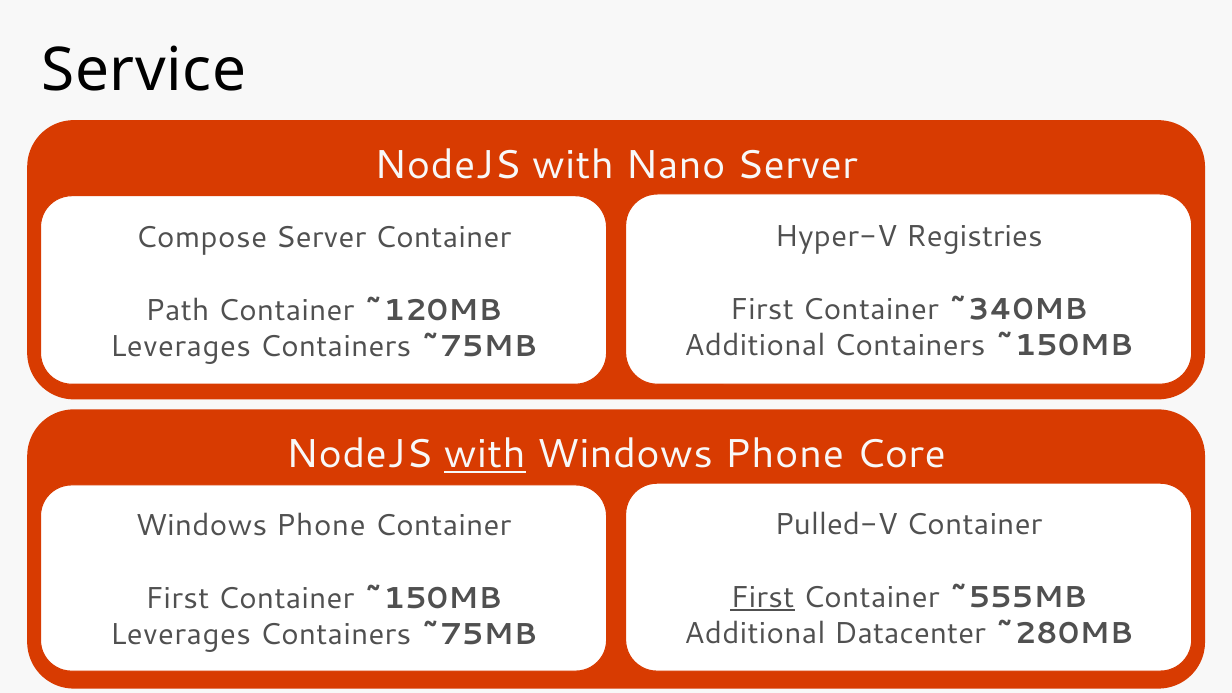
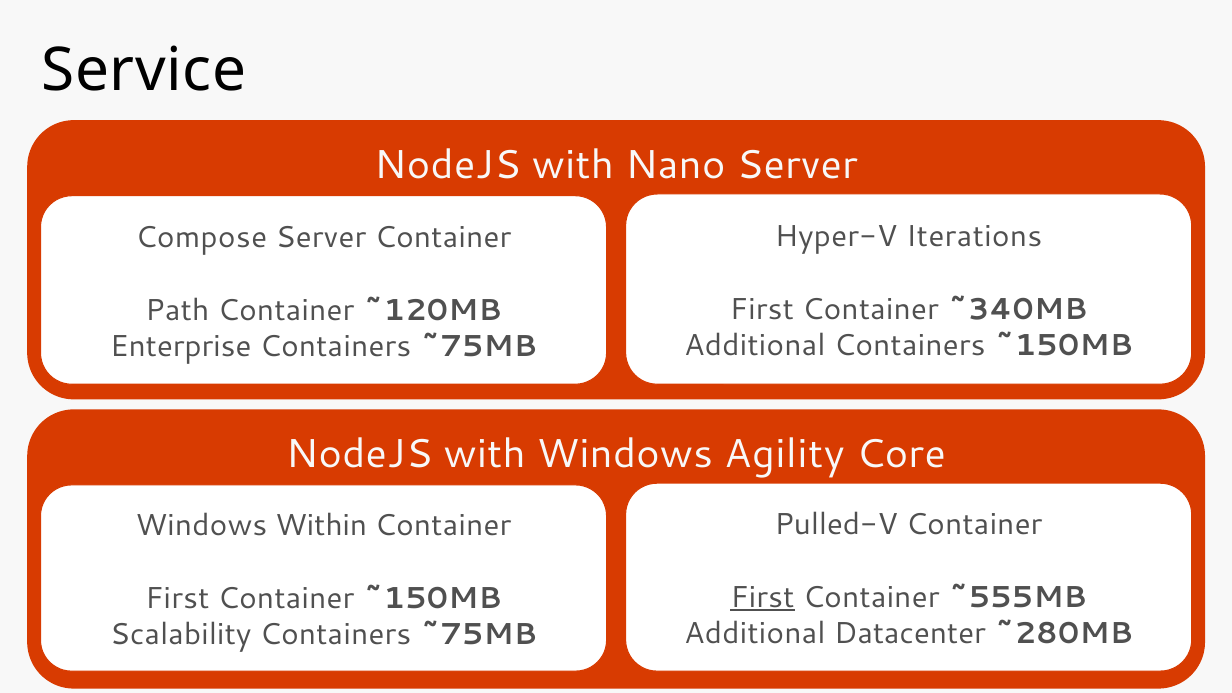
Registries: Registries -> Iterations
Leverages at (181, 346): Leverages -> Enterprise
with at (485, 455) underline: present -> none
Phone at (784, 455): Phone -> Agility
Phone at (321, 526): Phone -> Within
Leverages at (181, 634): Leverages -> Scalability
